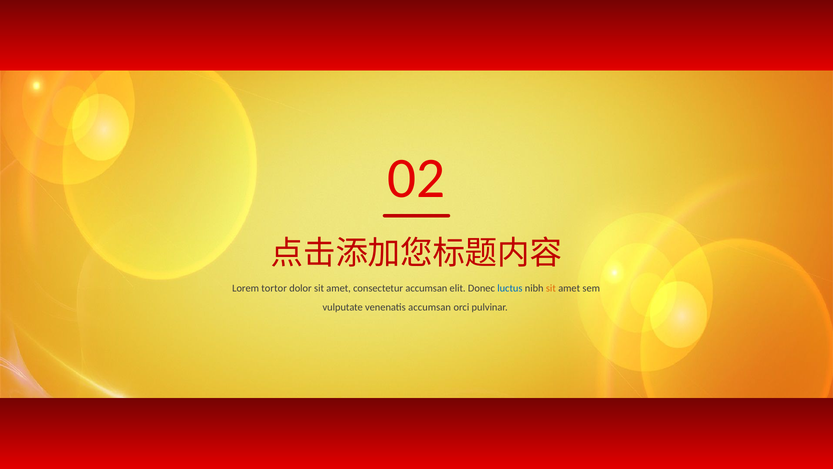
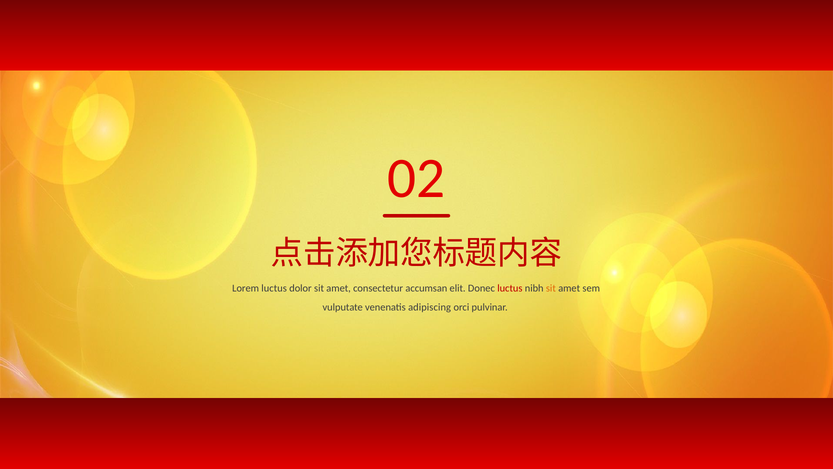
Lorem tortor: tortor -> luctus
luctus at (510, 288) colour: blue -> red
venenatis accumsan: accumsan -> adipiscing
